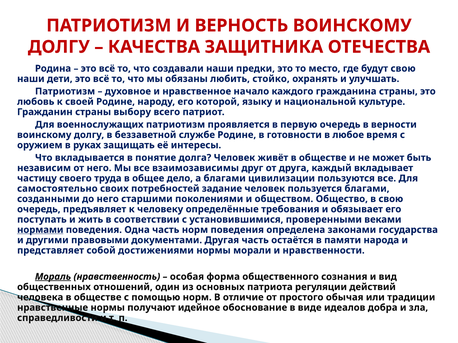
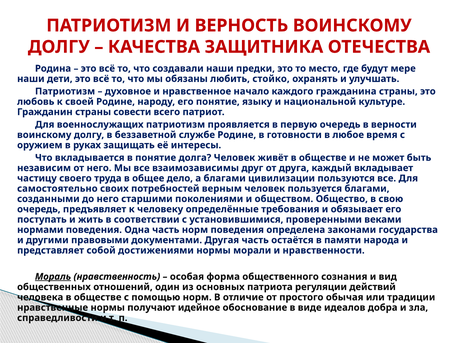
будут свою: свою -> мере
его которой: которой -> понятие
выбору: выбору -> совести
задание: задание -> верным
нормами underline: present -> none
